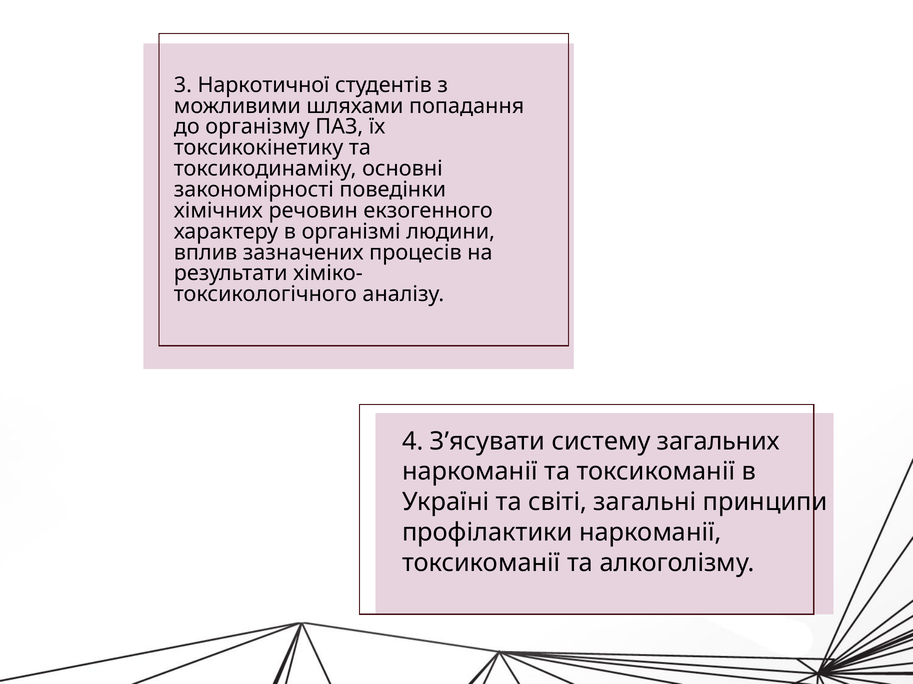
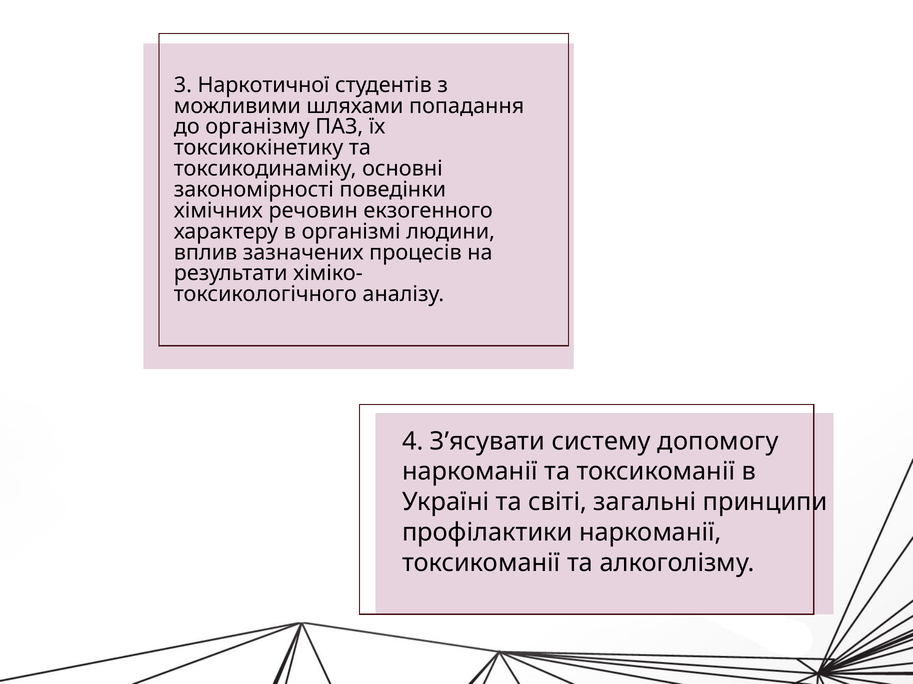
загальних: загальних -> допомогу
